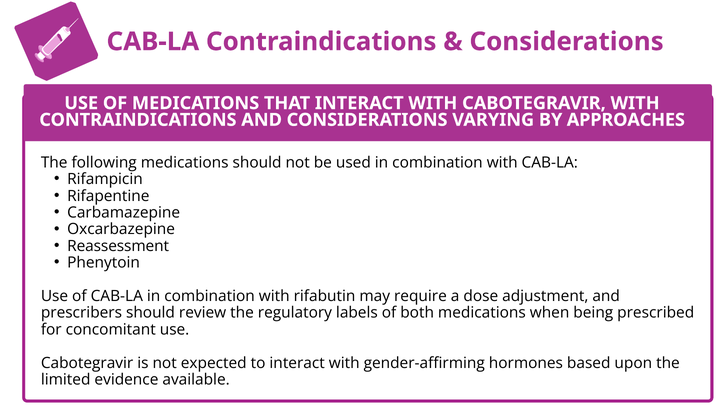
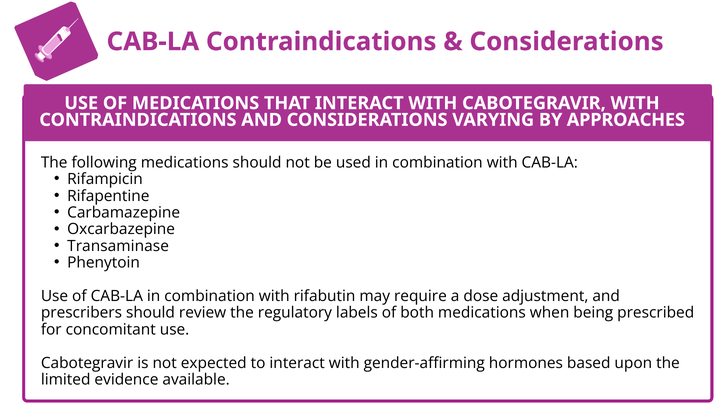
Reassessment: Reassessment -> Transaminase
